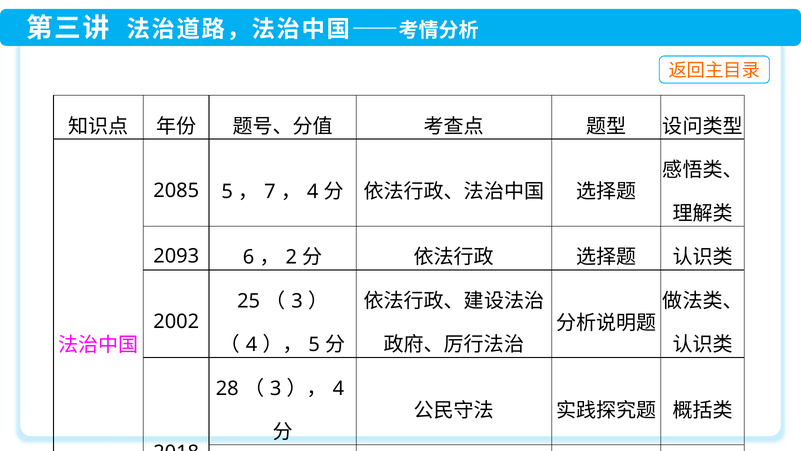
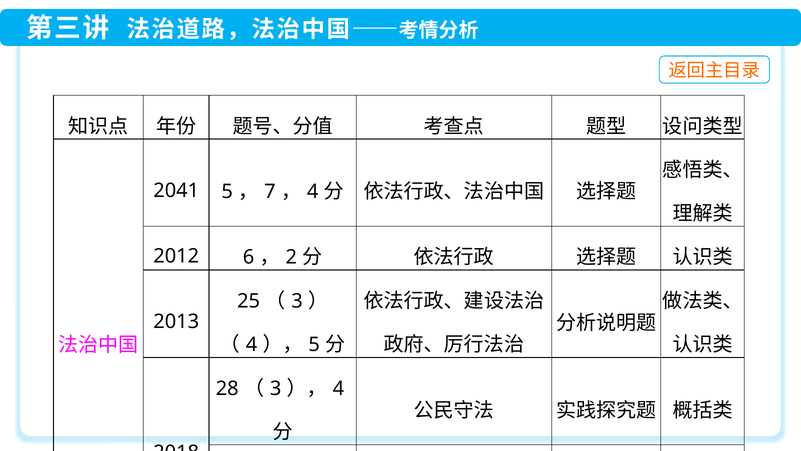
2085: 2085 -> 2041
2093: 2093 -> 2012
2002: 2002 -> 2013
